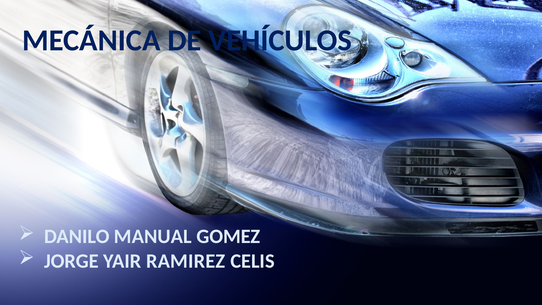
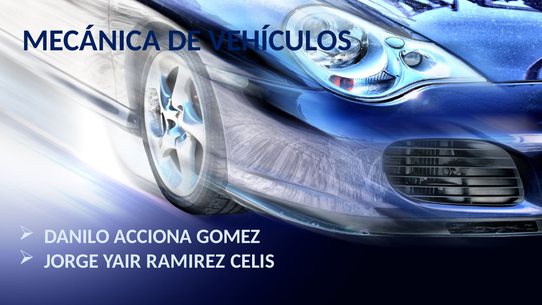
MANUAL: MANUAL -> ACCIONA
